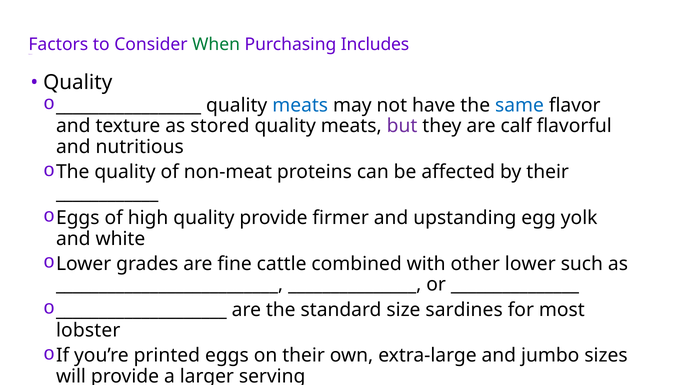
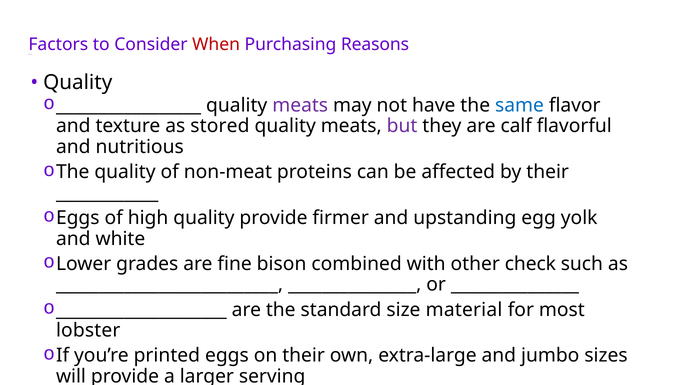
When colour: green -> red
Includes: Includes -> Reasons
meats at (300, 105) colour: blue -> purple
cattle: cattle -> bison
other lower: lower -> check
sardines: sardines -> material
